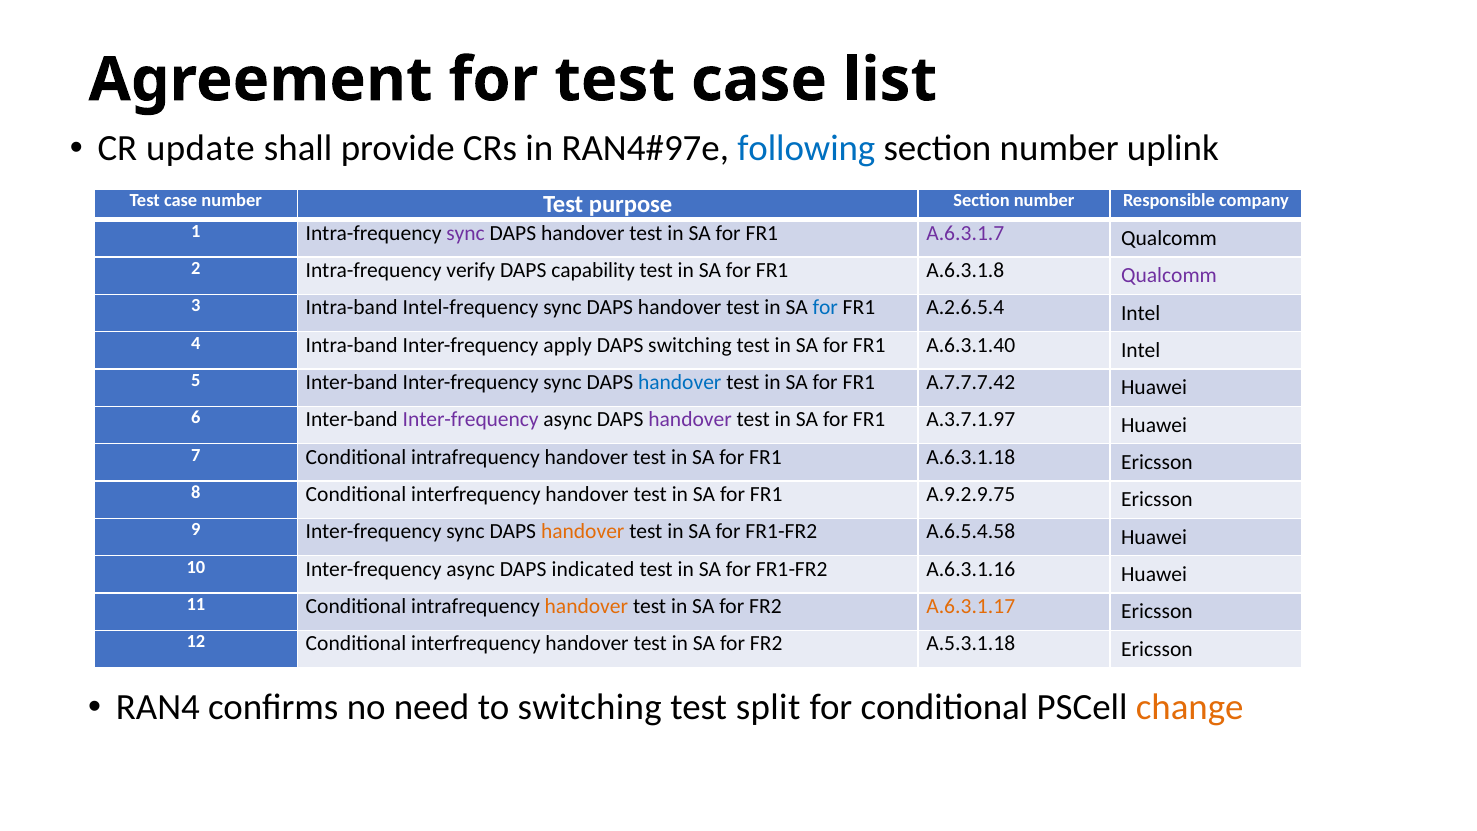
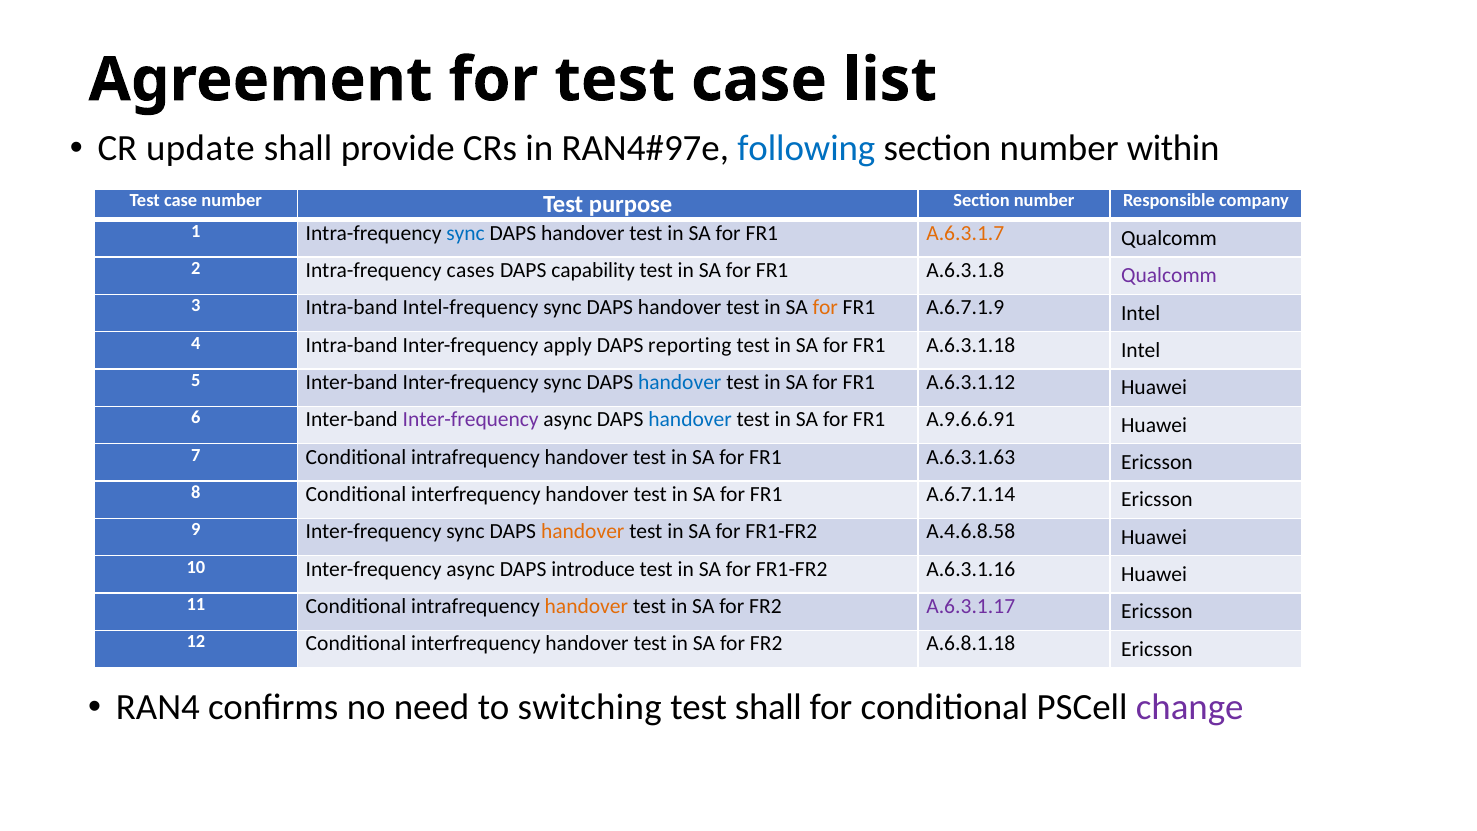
uplink: uplink -> within
sync at (466, 233) colour: purple -> blue
A.6.3.1.7 colour: purple -> orange
verify: verify -> cases
for at (825, 308) colour: blue -> orange
A.2.6.5.4: A.2.6.5.4 -> A.6.7.1.9
DAPS switching: switching -> reporting
A.6.3.1.40: A.6.3.1.40 -> A.6.3.1.18
A.7.7.7.42: A.7.7.7.42 -> A.6.3.1.12
handover at (690, 420) colour: purple -> blue
A.3.7.1.97: A.3.7.1.97 -> A.9.6.6.91
A.6.3.1.18: A.6.3.1.18 -> A.6.3.1.63
A.9.2.9.75: A.9.2.9.75 -> A.6.7.1.14
A.6.5.4.58: A.6.5.4.58 -> A.4.6.8.58
indicated: indicated -> introduce
A.6.3.1.17 colour: orange -> purple
A.5.3.1.18: A.5.3.1.18 -> A.6.8.1.18
test split: split -> shall
change colour: orange -> purple
